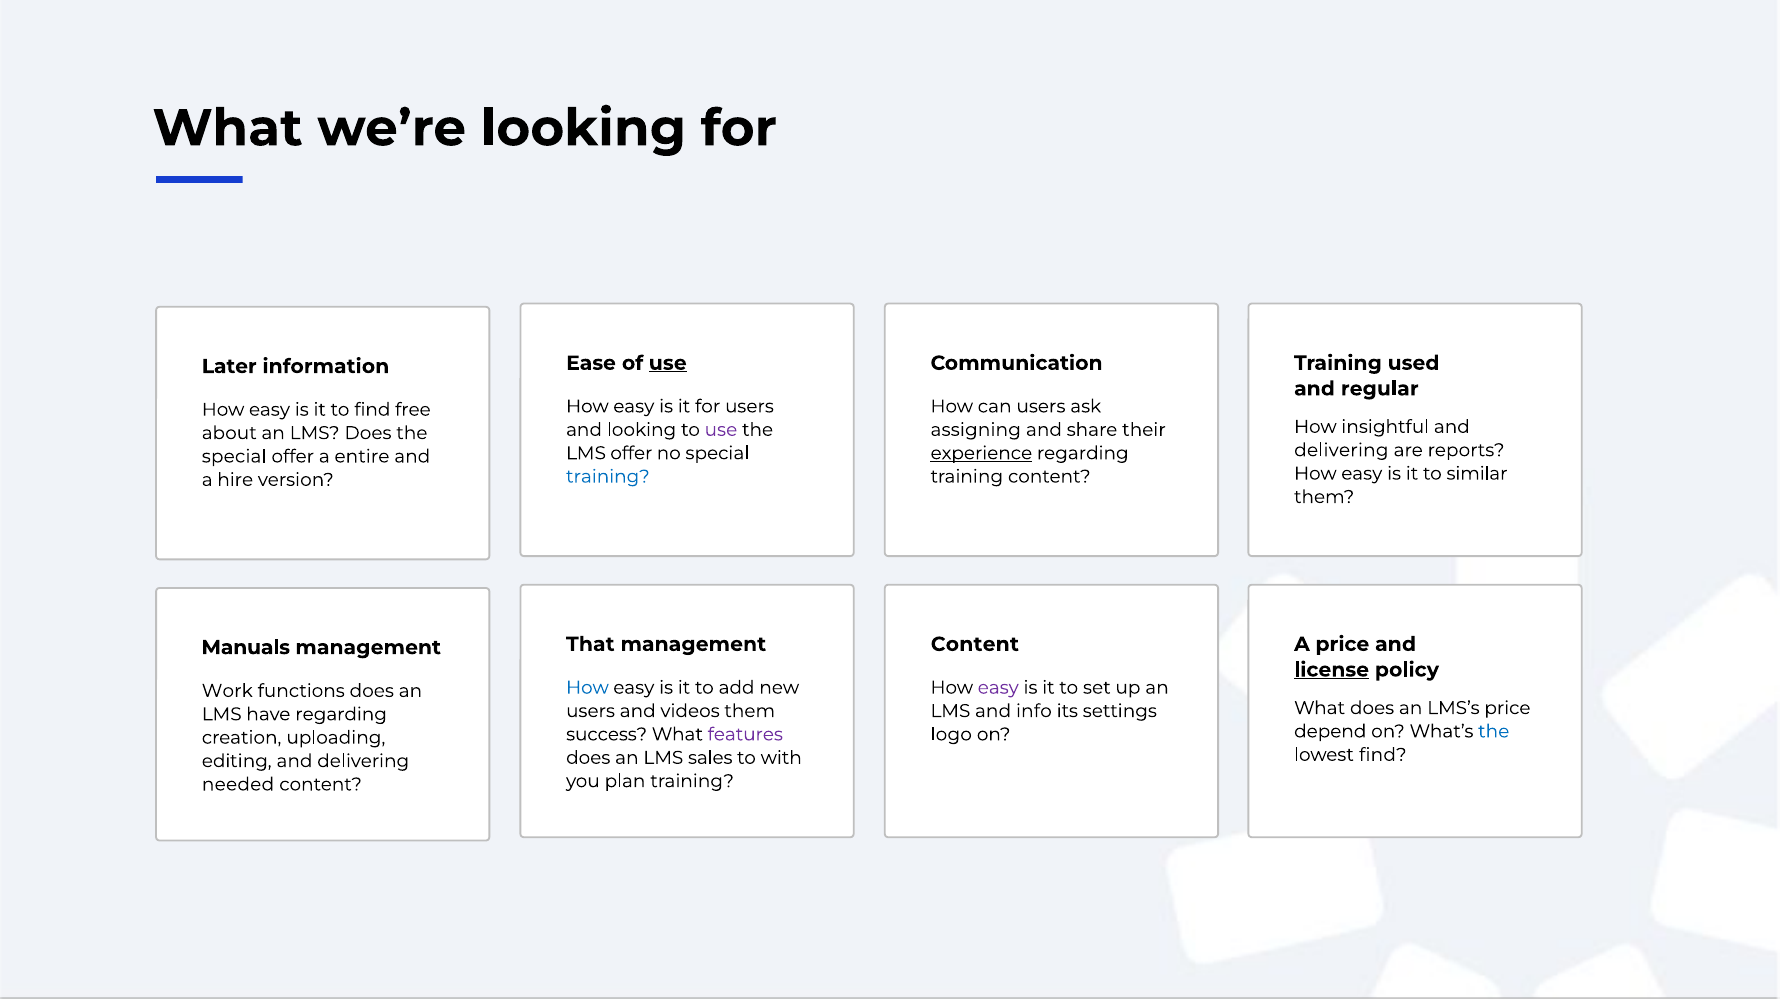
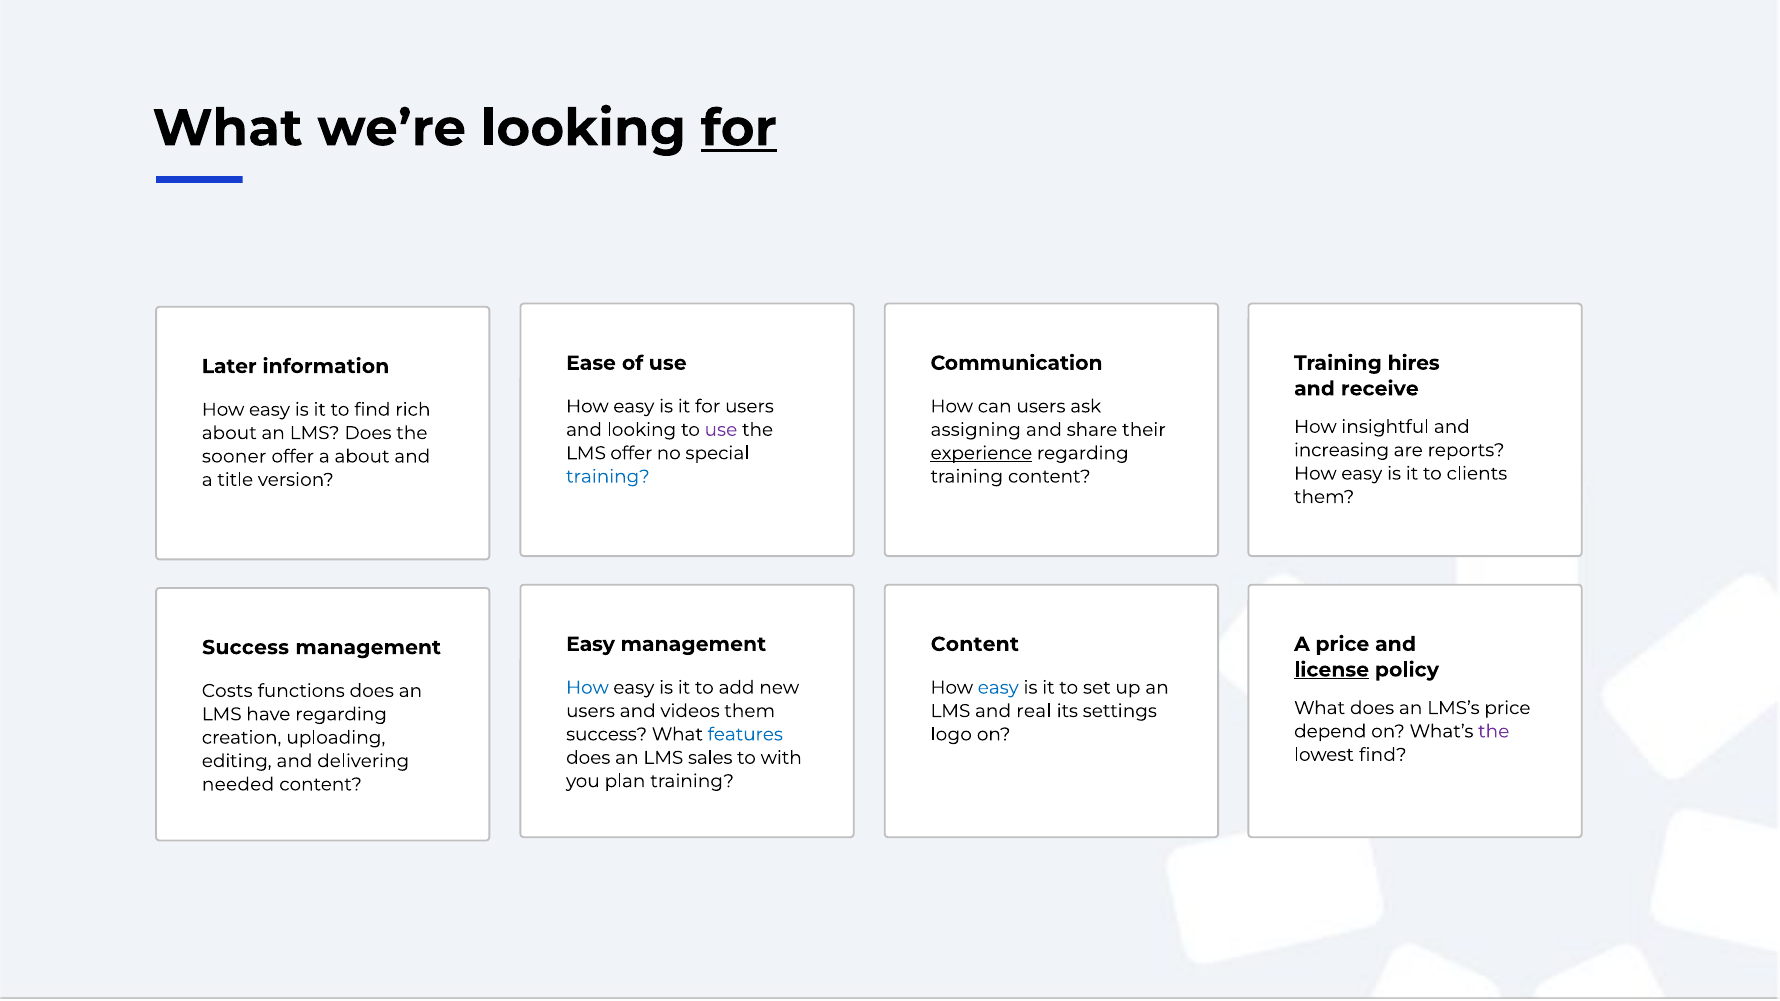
for at (739, 128) underline: none -> present
use at (668, 363) underline: present -> none
used: used -> hires
regular: regular -> receive
free: free -> rich
delivering at (1341, 450): delivering -> increasing
special at (234, 456): special -> sooner
a entire: entire -> about
similar: similar -> clients
hire: hire -> title
That at (590, 644): That -> Easy
Manuals at (246, 648): Manuals -> Success
easy at (998, 688) colour: purple -> blue
Work: Work -> Costs
info: info -> real
the at (1494, 732) colour: blue -> purple
features colour: purple -> blue
